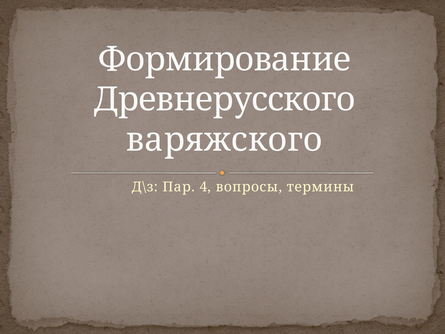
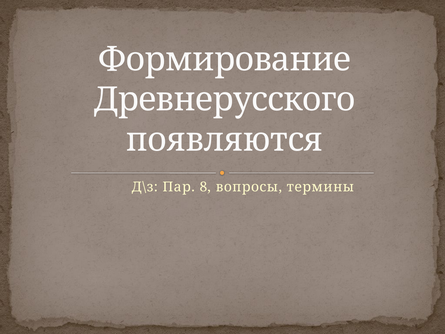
варяжского: варяжского -> появляются
4: 4 -> 8
